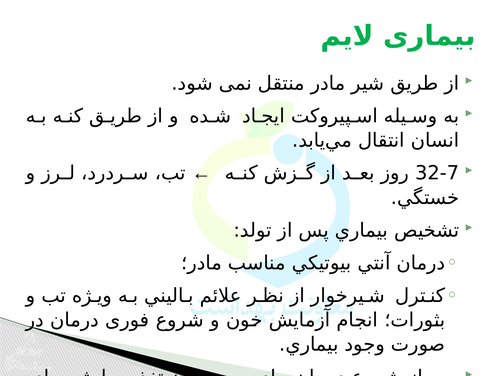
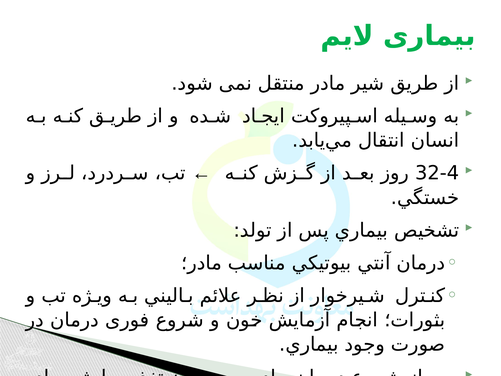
32-7: 32-7 -> 32-4
